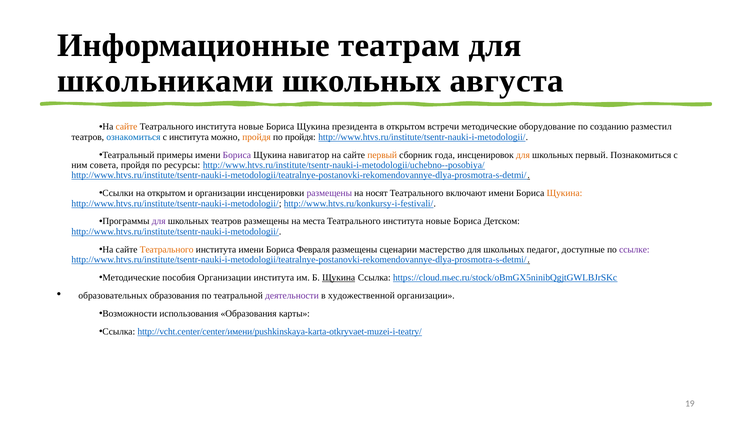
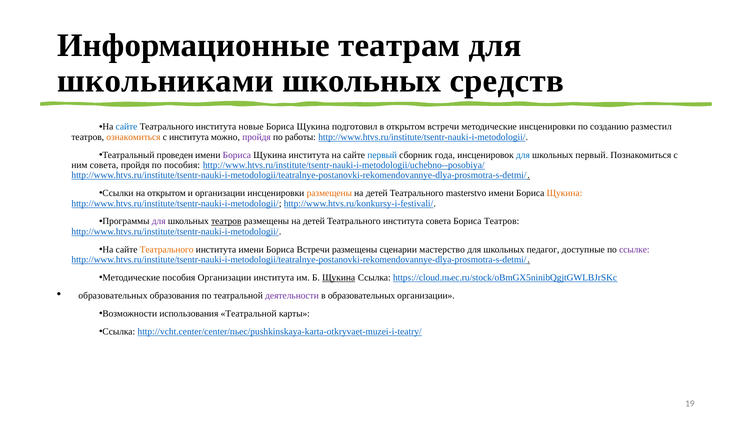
августа: августа -> средств
сайте at (127, 127) colour: orange -> blue
президента: президента -> подготовил
методические оборудование: оборудование -> инсценировки
ознакомиться colour: blue -> orange
пройдя at (256, 137) colour: orange -> purple
по пройдя: пройдя -> работы
примеры: примеры -> проведен
Щукина навигатор: навигатор -> института
первый at (382, 155) colour: orange -> blue
для at (523, 155) colour: orange -> blue
по ресурсы: ресурсы -> пособия
размещены at (329, 193) colour: purple -> orange
носят at (377, 193): носят -> детей
включают: включают -> masterstvo
театров at (226, 221) underline: none -> present
места at (314, 221): места -> детей
новые at (438, 221): новые -> совета
Бориса Детском: Детском -> Театров
Бориса Февраля: Февраля -> Встречи
в художественной: художественной -> образовательных
использования Образования: Образования -> Театральной
http://vcht.center/center/имени/pushkinskaya-karta-otkryvaet-muzei-i-teatry/: http://vcht.center/center/имени/pushkinskaya-karta-otkryvaet-muzei-i-teatry/ -> http://vcht.center/center/пьес/pushkinskaya-karta-otkryvaet-muzei-i-teatry/
